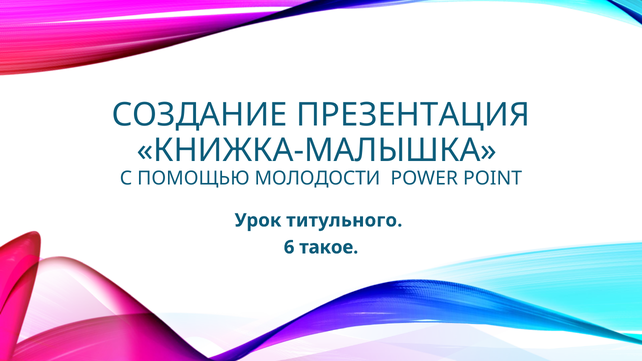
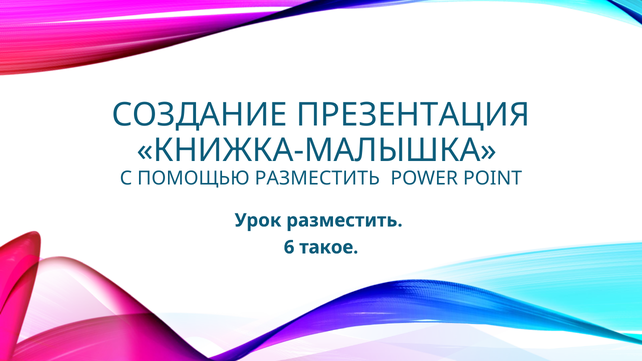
ПОМОЩЬЮ МОЛОДОСТИ: МОЛОДОСТИ -> РАЗМЕСТИТЬ
Урок титульного: титульного -> разместить
